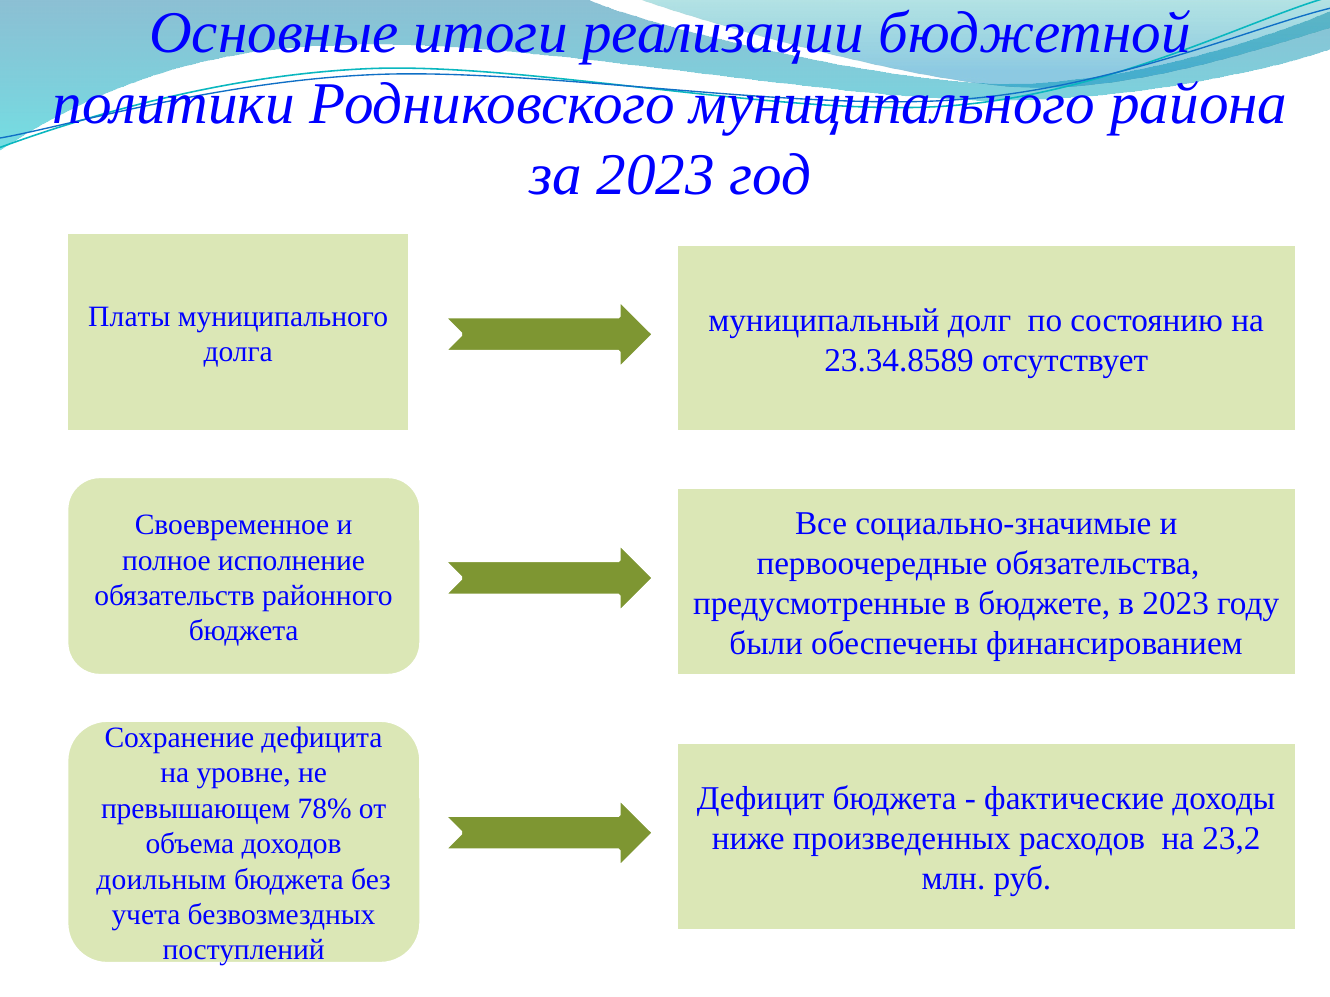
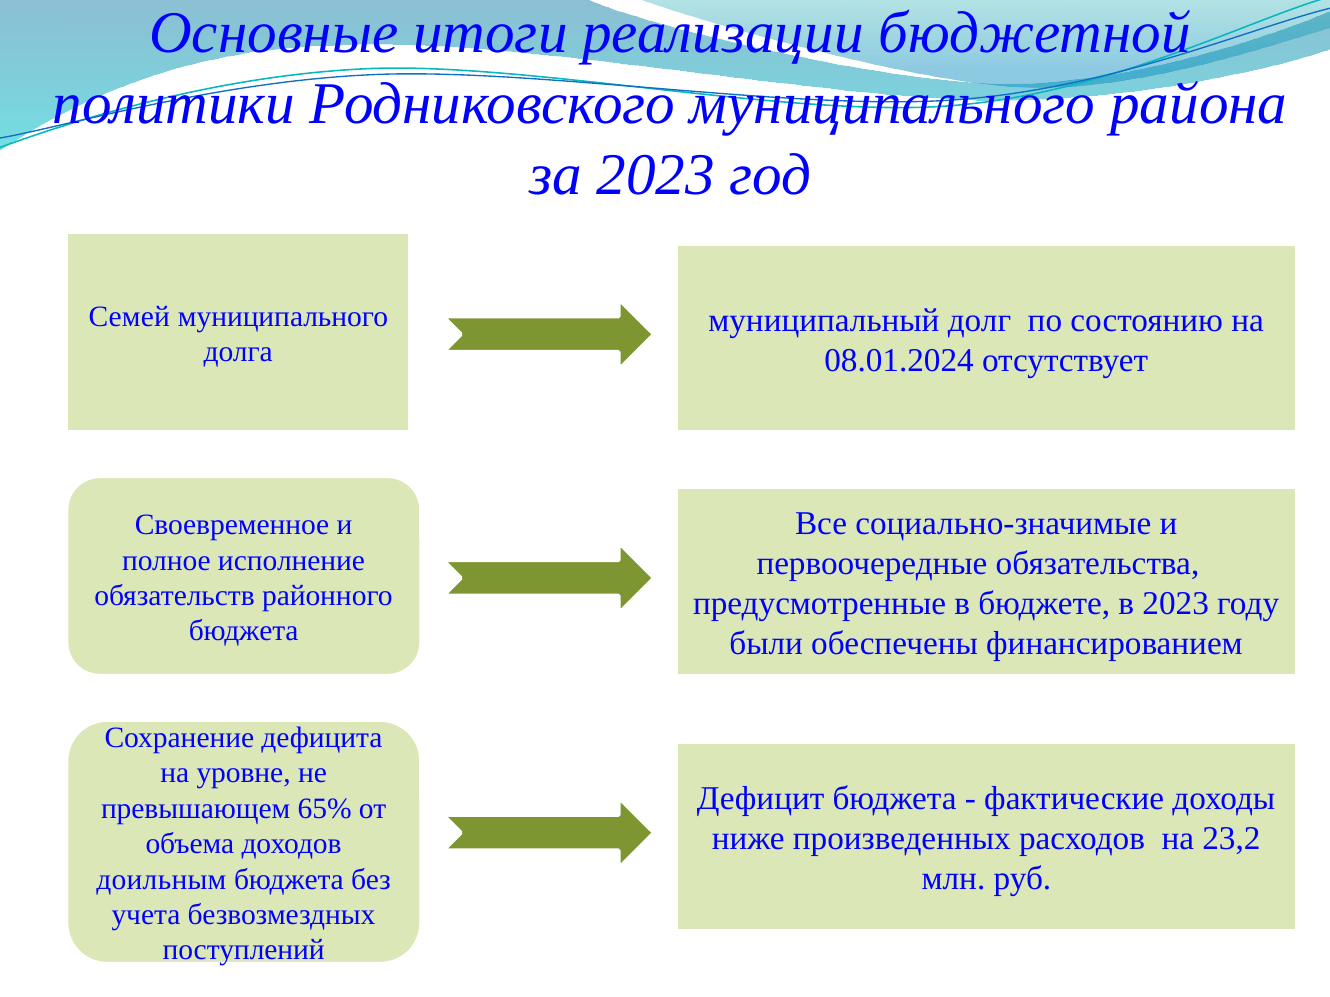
Платы: Платы -> Семей
23.34.8589: 23.34.8589 -> 08.01.2024
78%: 78% -> 65%
